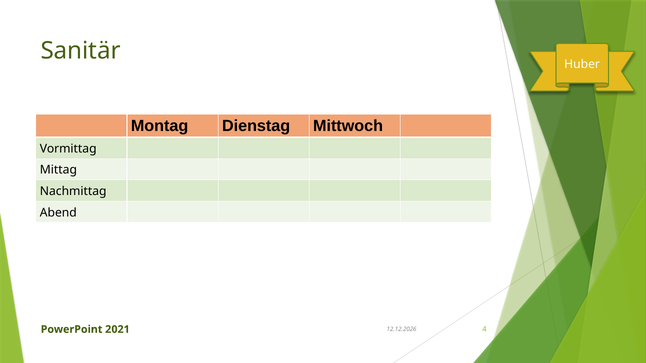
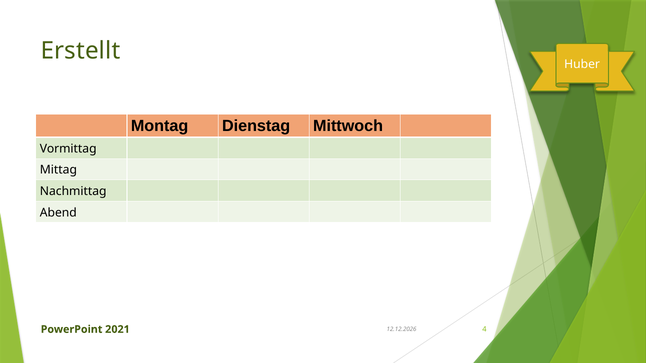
Sanitär: Sanitär -> Erstellt
